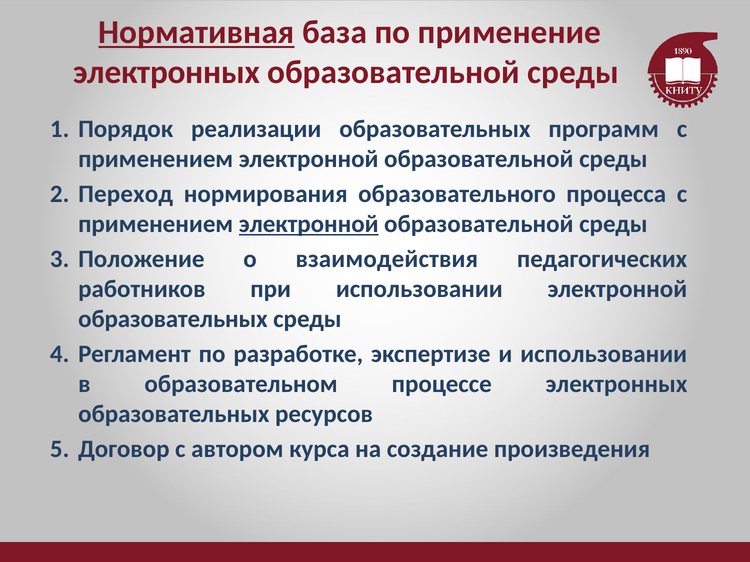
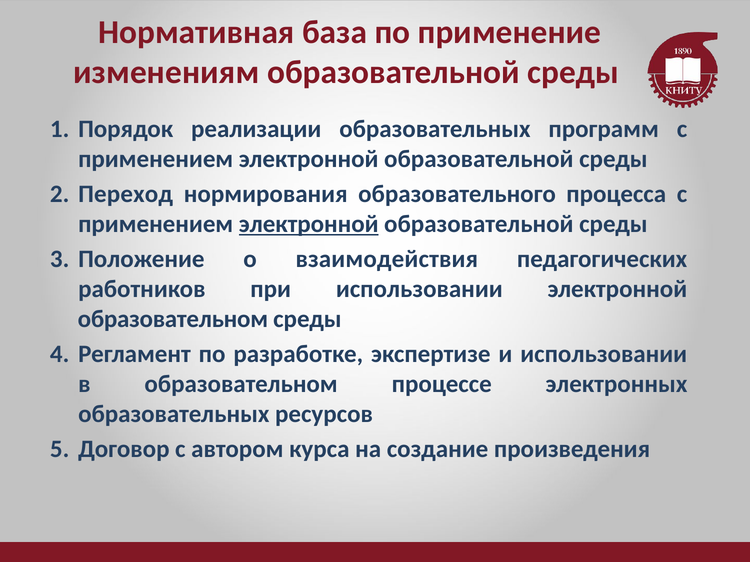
Нормативная underline: present -> none
электронных at (167, 73): электронных -> изменениям
образовательных at (173, 319): образовательных -> образовательном
